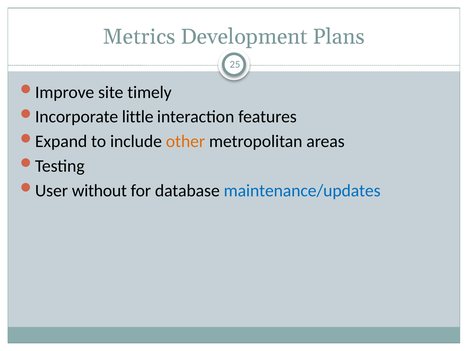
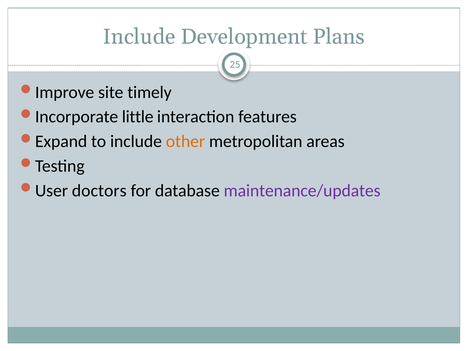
Metrics at (139, 37): Metrics -> Include
without: without -> doctors
maintenance/updates colour: blue -> purple
